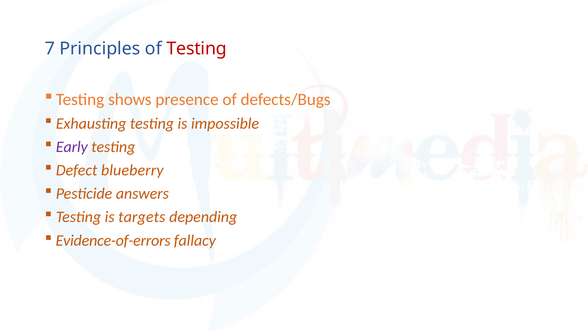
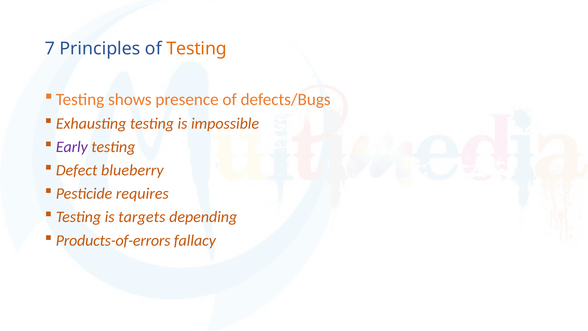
Testing at (197, 48) colour: red -> orange
answers: answers -> requires
Evidence-of-errors: Evidence-of-errors -> Products-of-errors
